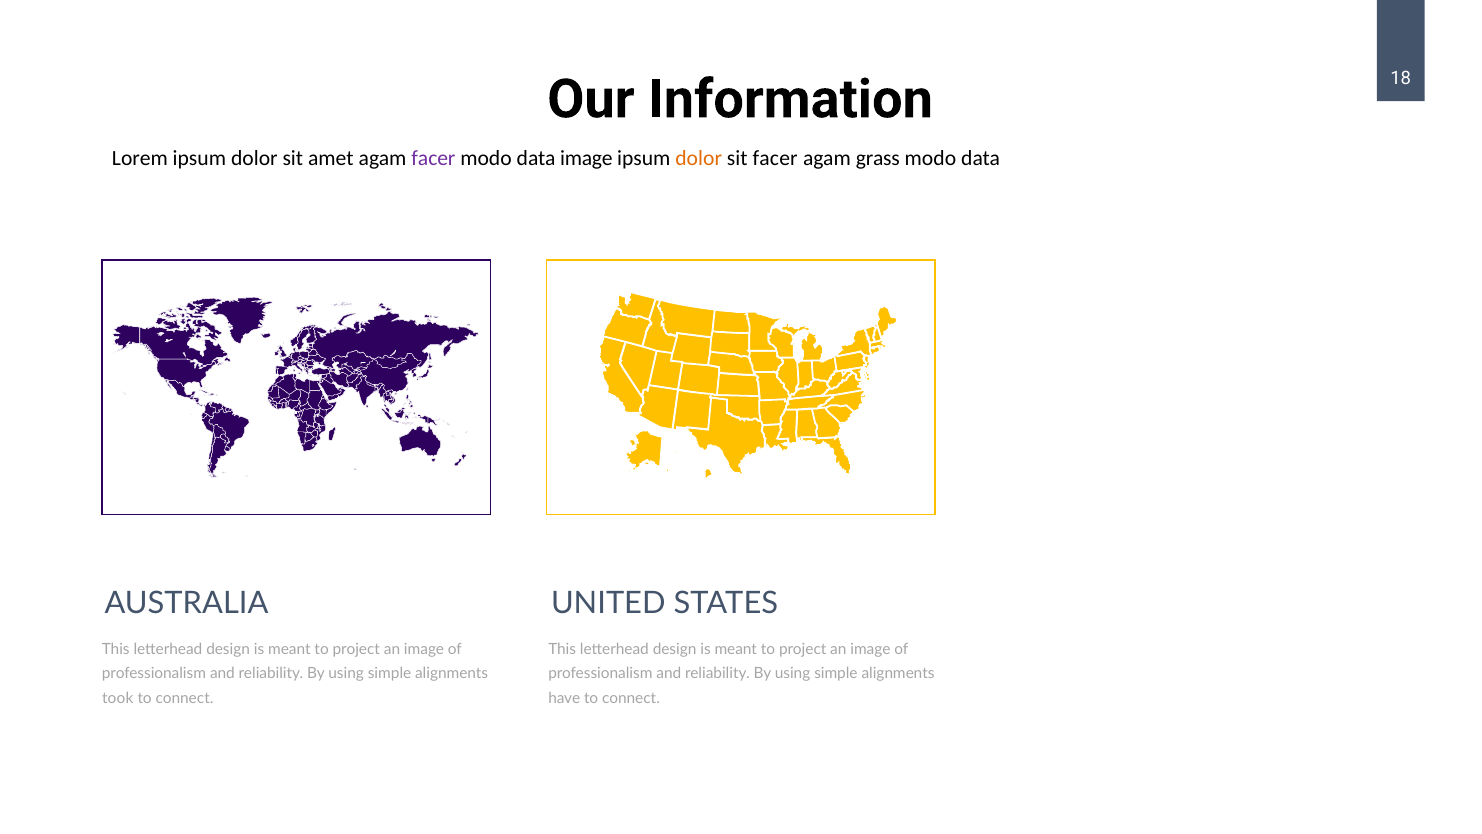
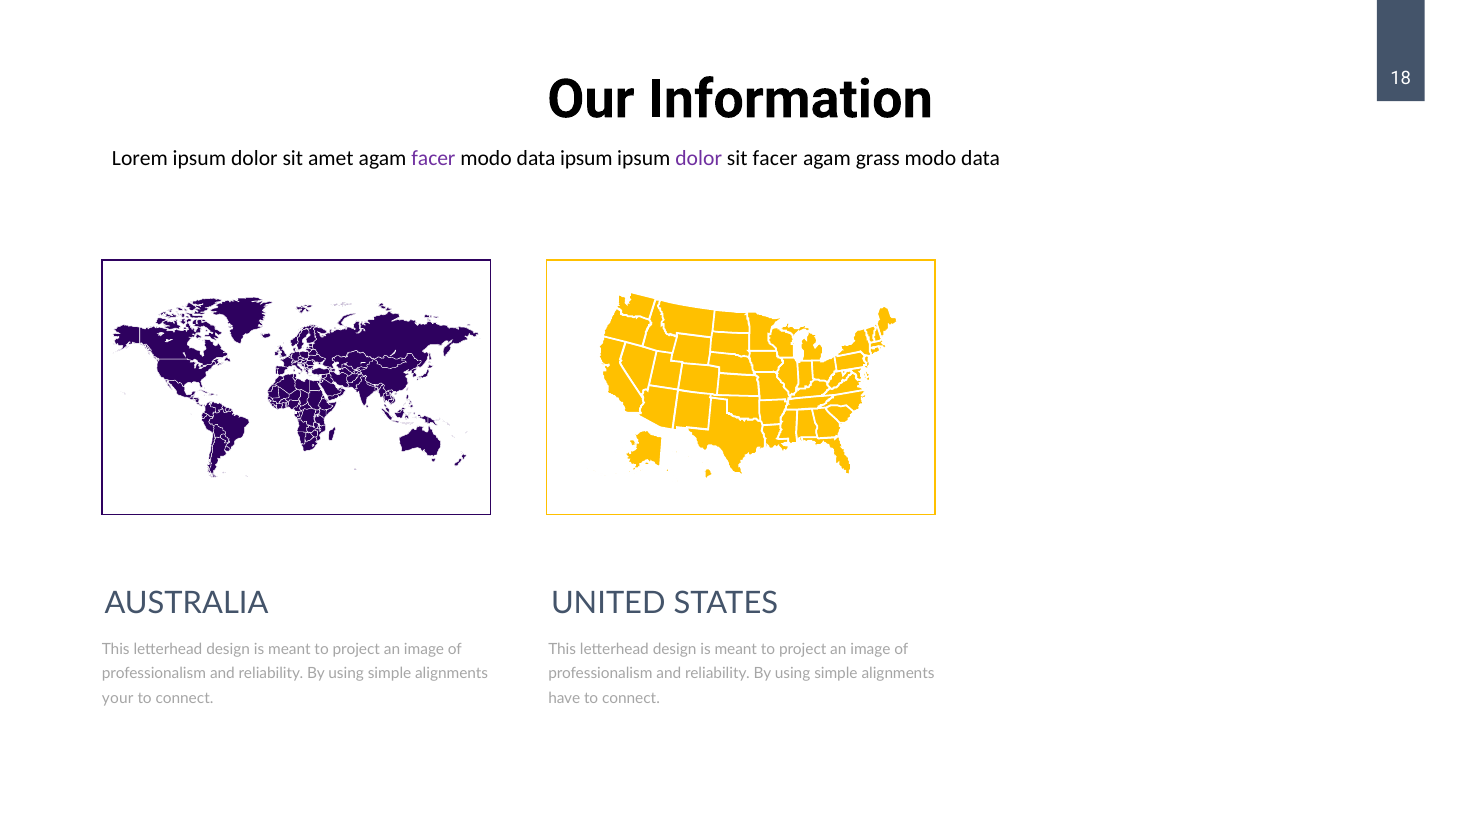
data image: image -> ipsum
dolor at (699, 158) colour: orange -> purple
took: took -> your
